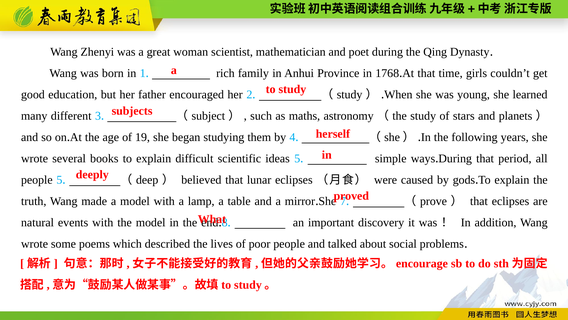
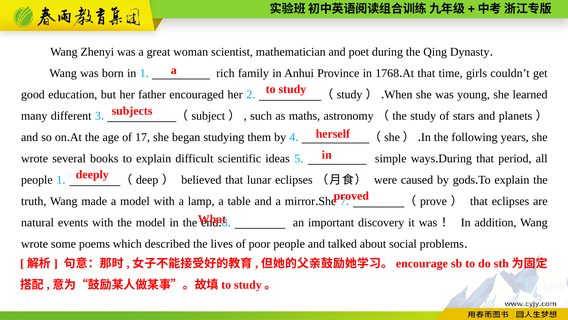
19: 19 -> 17
people 5: 5 -> 1
